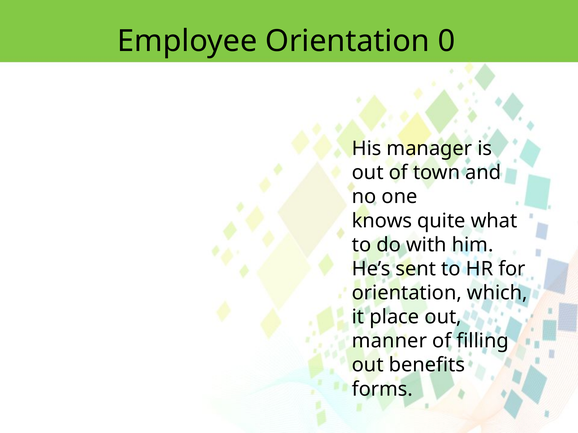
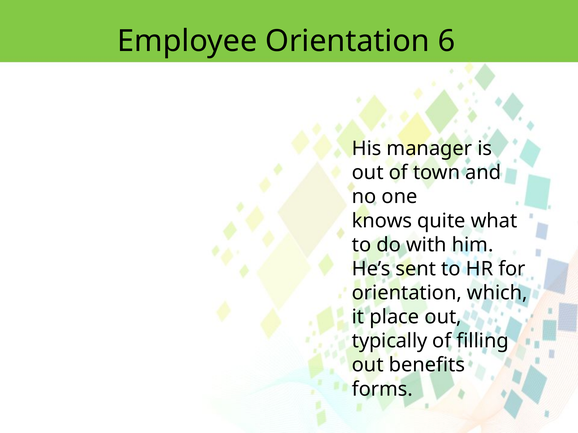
0: 0 -> 6
manner: manner -> typically
